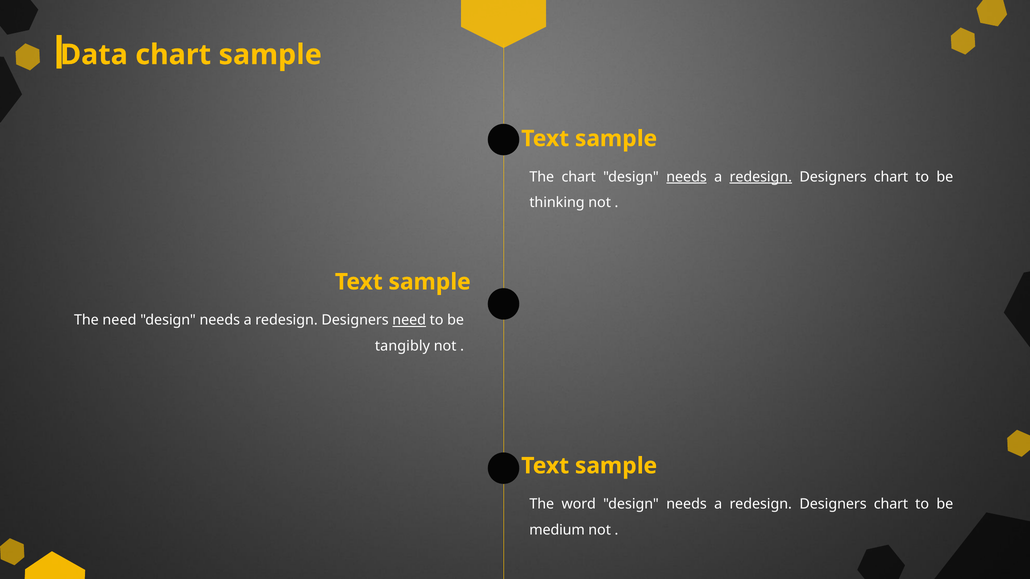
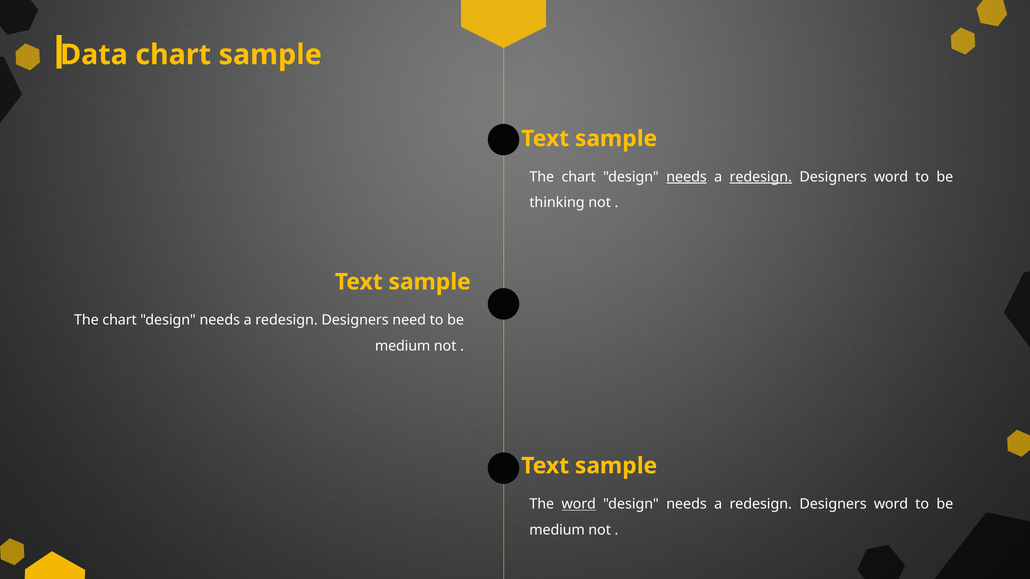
chart at (891, 177): chart -> word
need at (119, 320): need -> chart
need at (409, 320) underline: present -> none
tangibly at (403, 346): tangibly -> medium
word at (579, 504) underline: none -> present
chart at (891, 504): chart -> word
